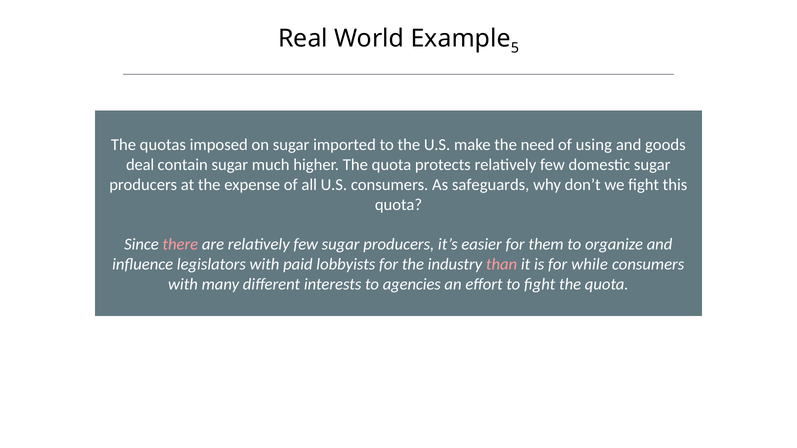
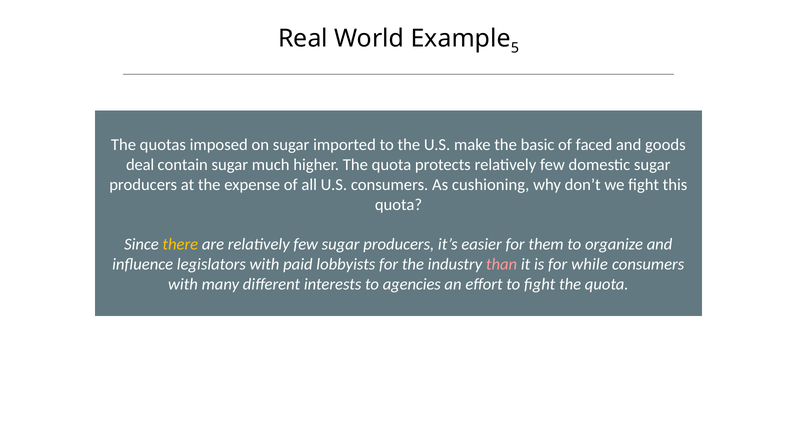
need: need -> basic
using: using -> faced
safeguards: safeguards -> cushioning
there colour: pink -> yellow
